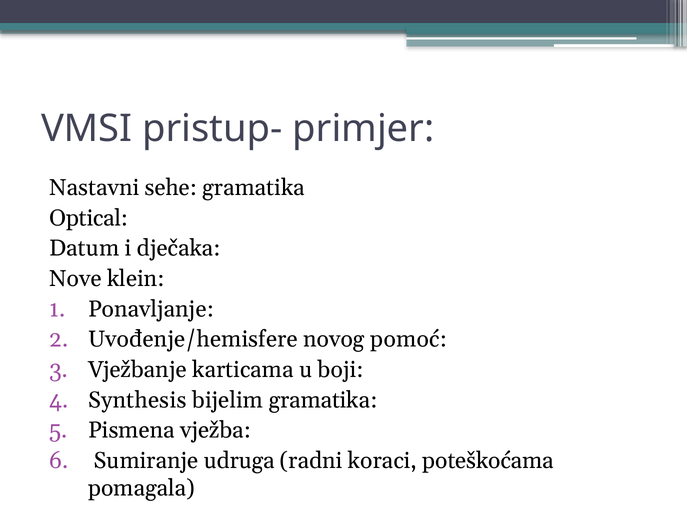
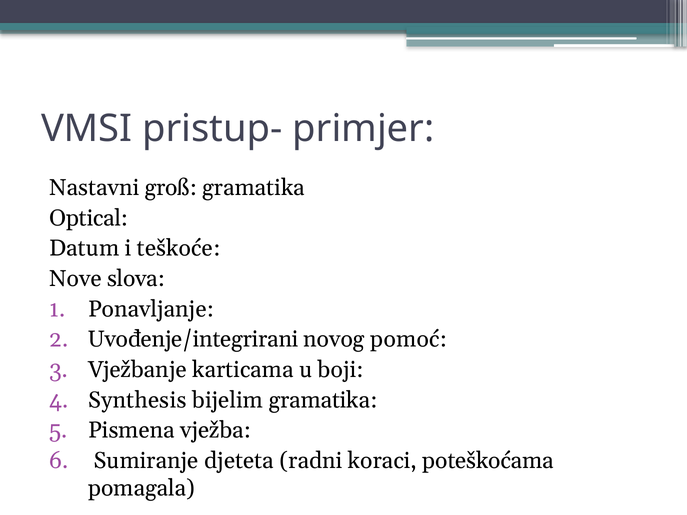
sehe: sehe -> groß
dječaka: dječaka -> teškoće
klein: klein -> slova
Uvođenje/hemisfere: Uvođenje/hemisfere -> Uvođenje/integrirani
udruga: udruga -> djeteta
